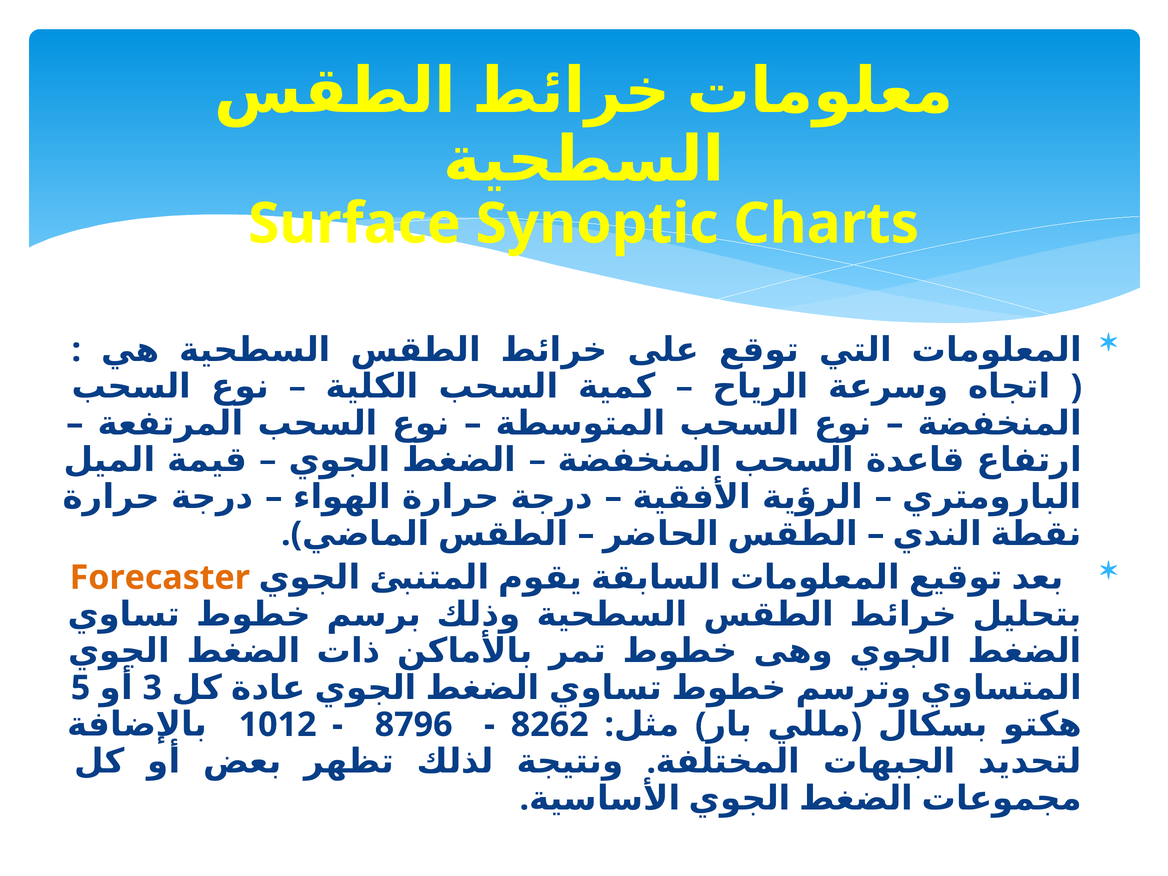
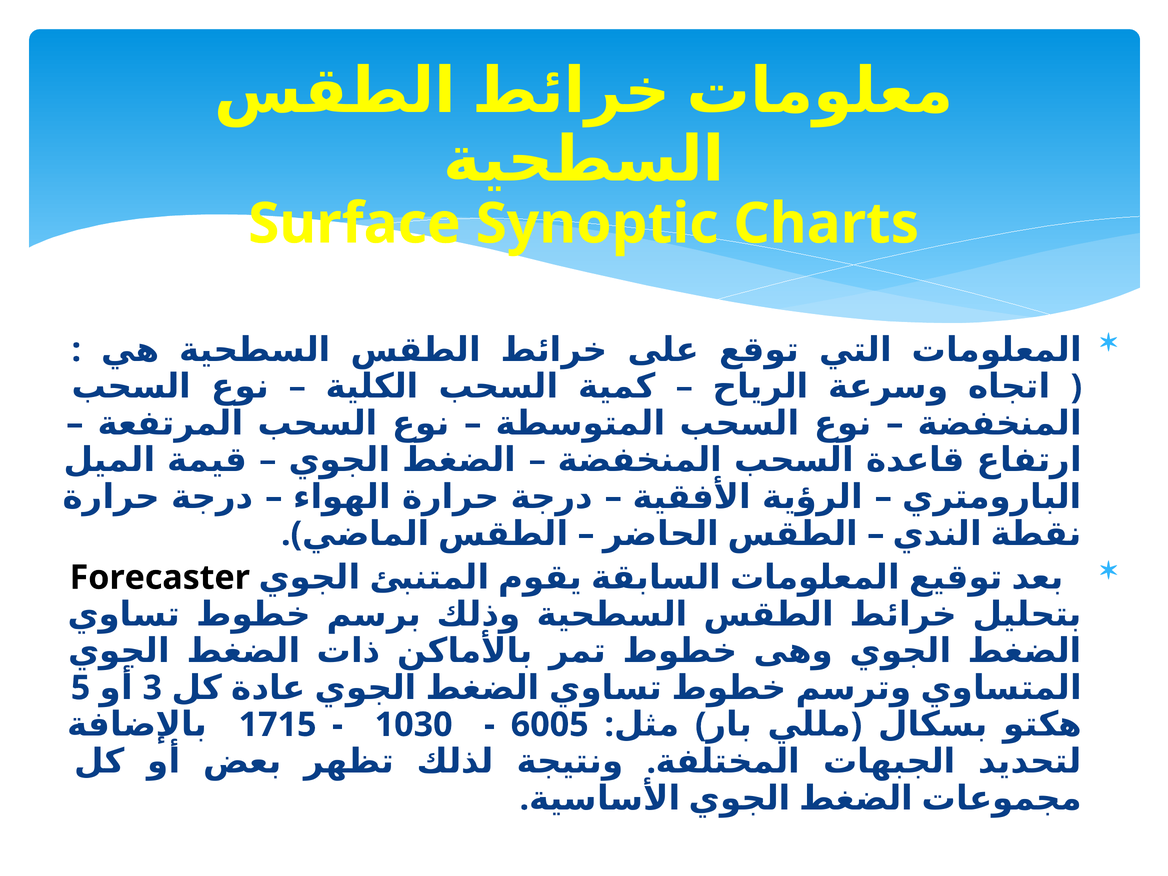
Forecaster colour: orange -> black
1012: 1012 -> 1715
8796: 8796 -> 1030
8262: 8262 -> 6005
